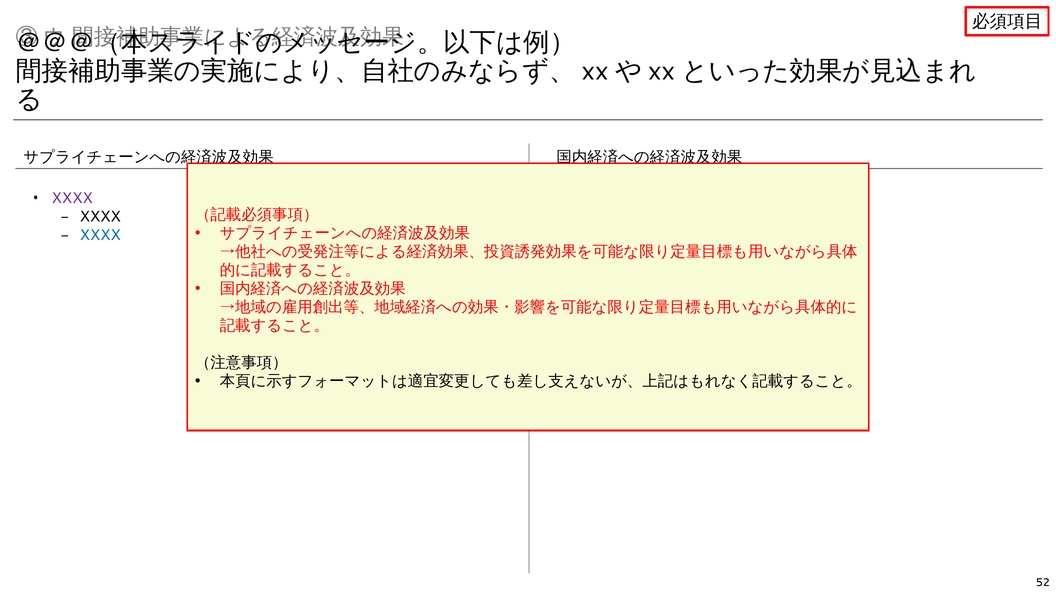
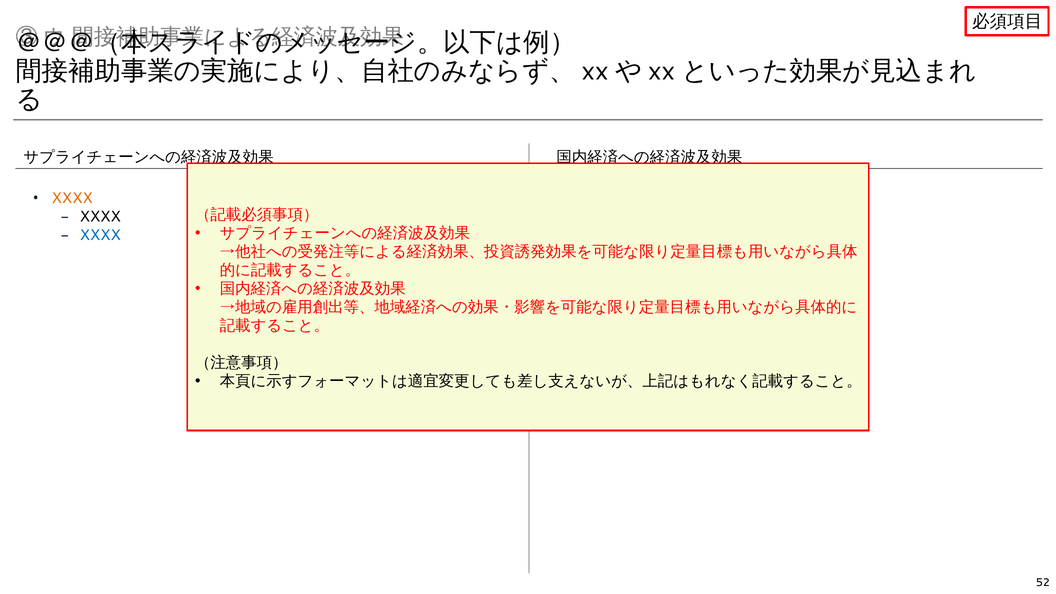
XXXX at (72, 198) colour: purple -> orange
